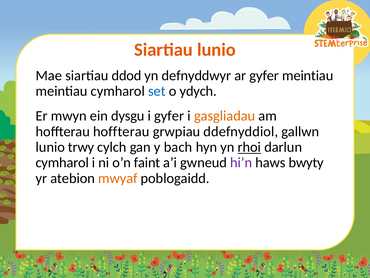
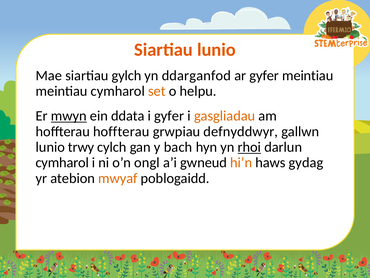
ddod: ddod -> gylch
defnyddwyr: defnyddwyr -> ddarganfod
set colour: blue -> orange
ydych: ydych -> helpu
mwyn underline: none -> present
dysgu: dysgu -> ddata
ddefnyddiol: ddefnyddiol -> defnyddwyr
faint: faint -> ongl
hi’n colour: purple -> orange
bwyty: bwyty -> gydag
